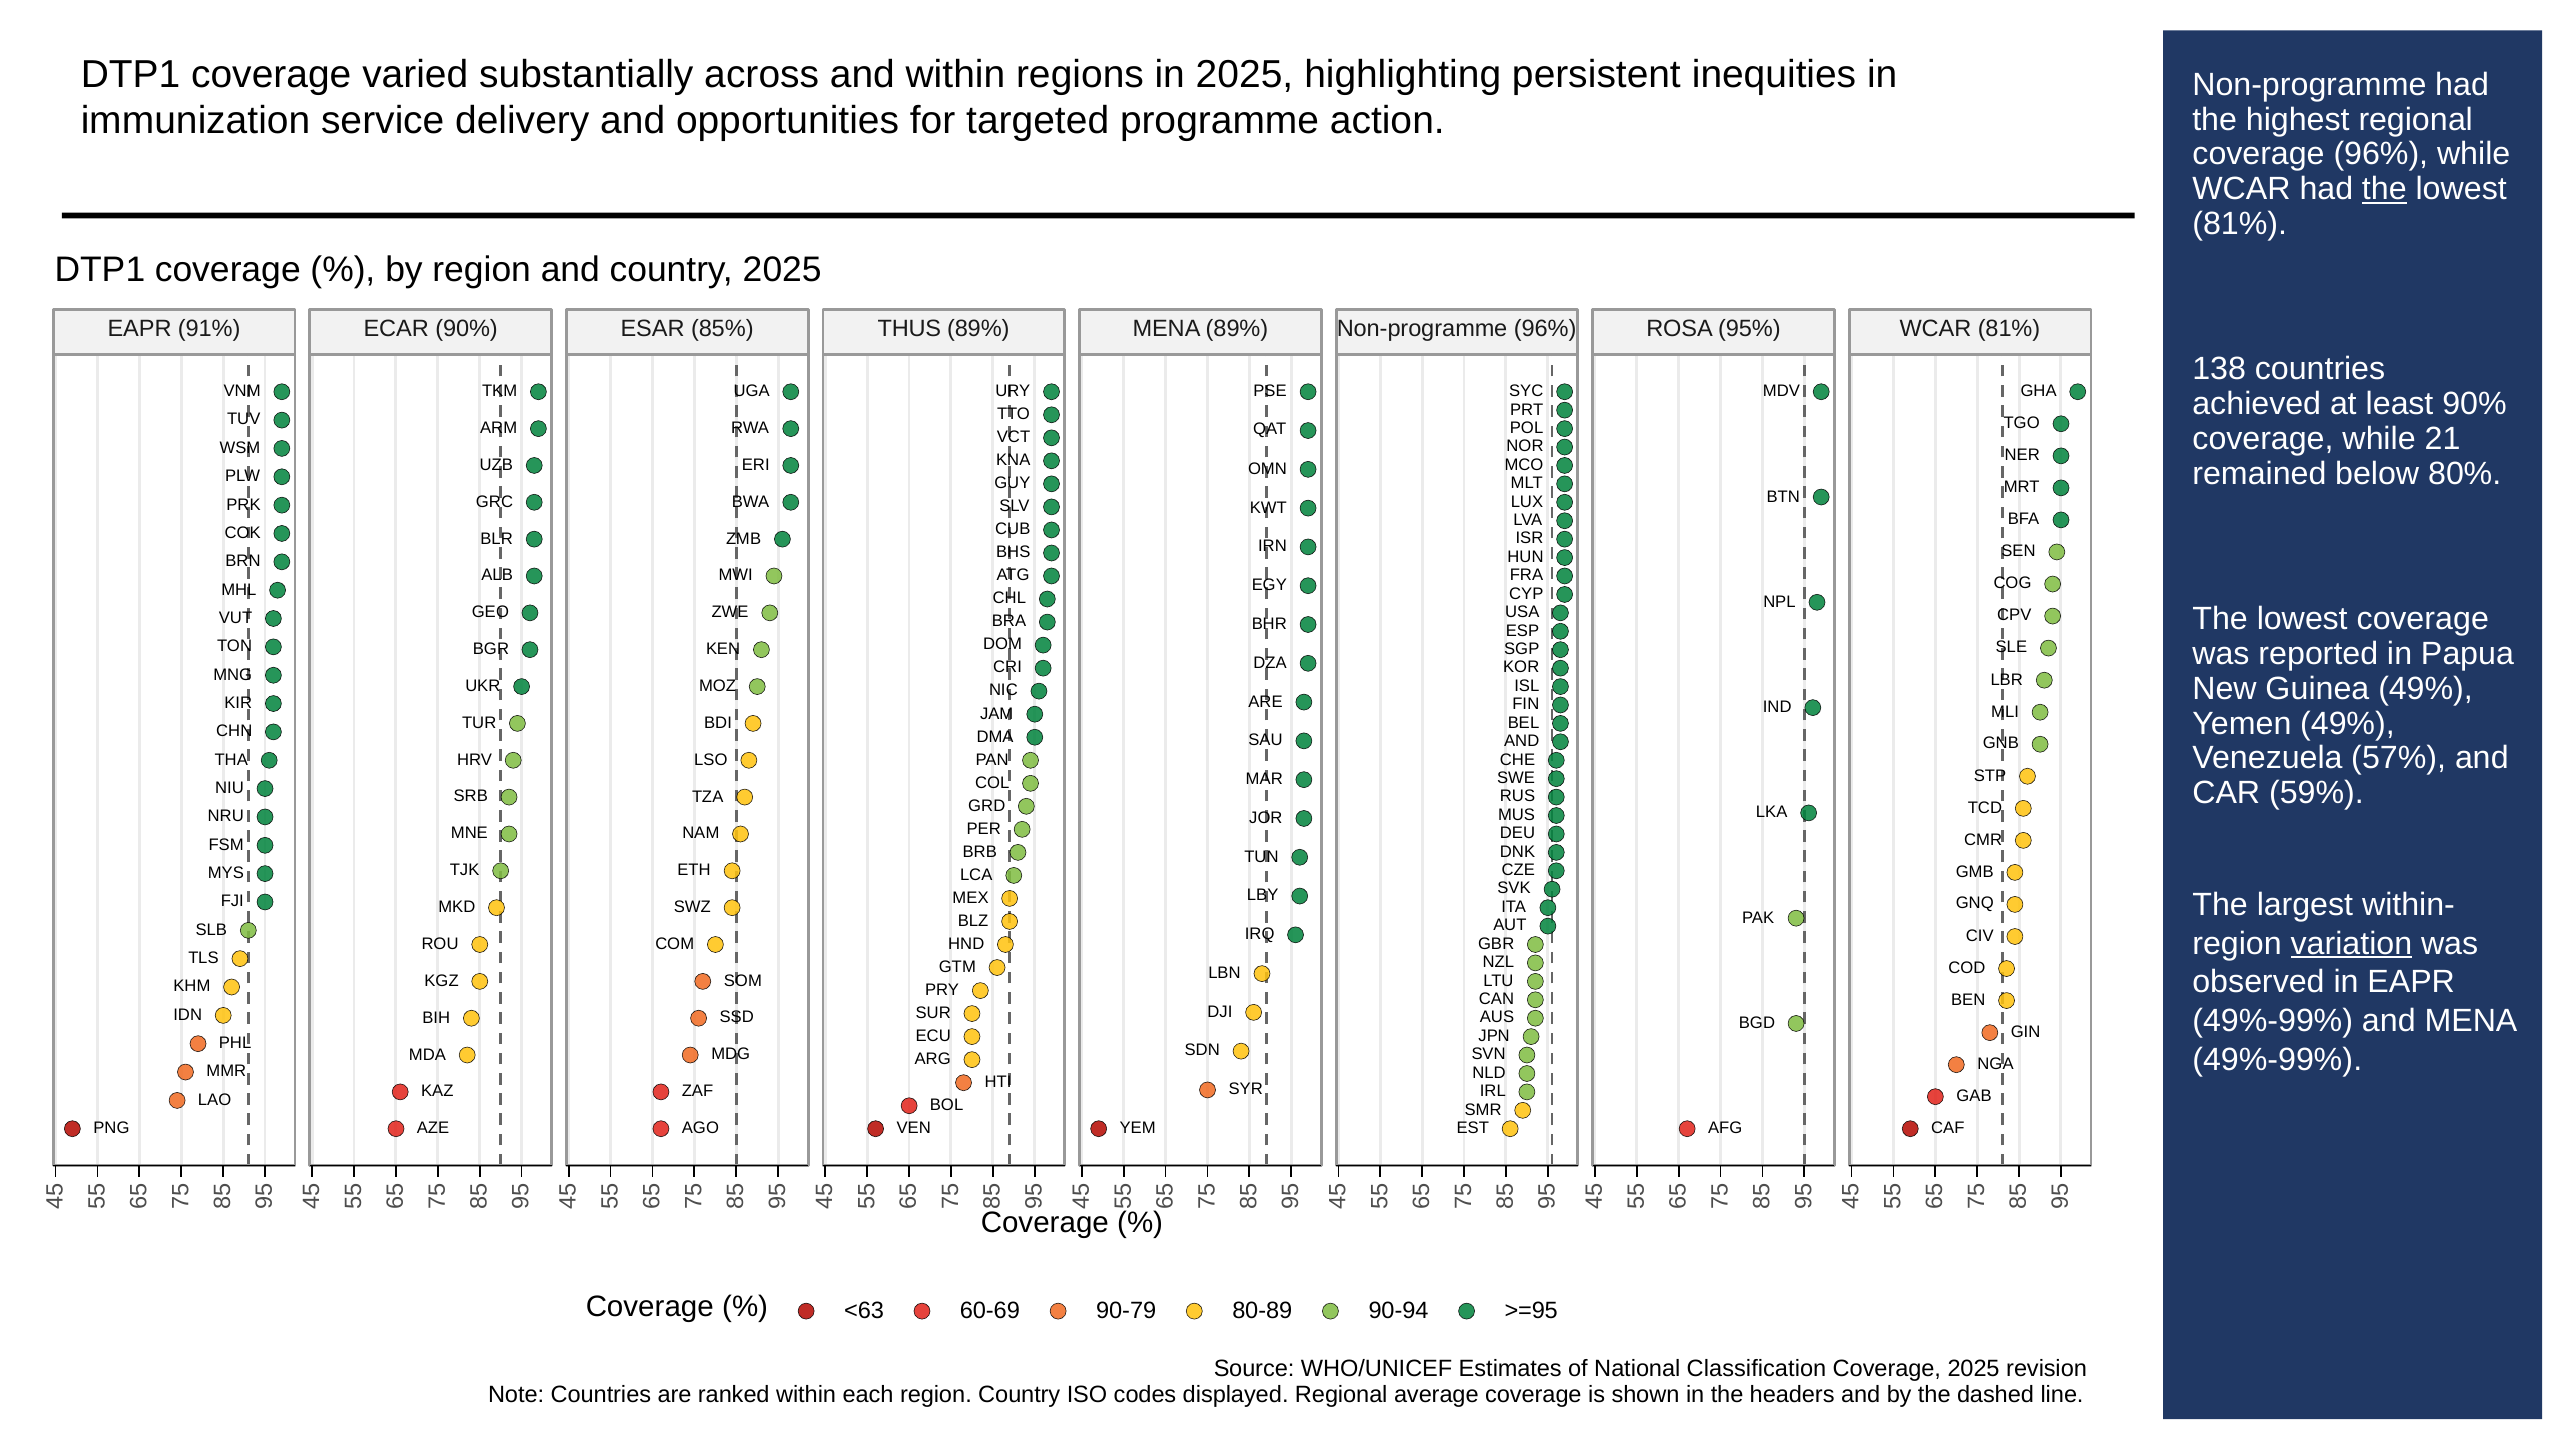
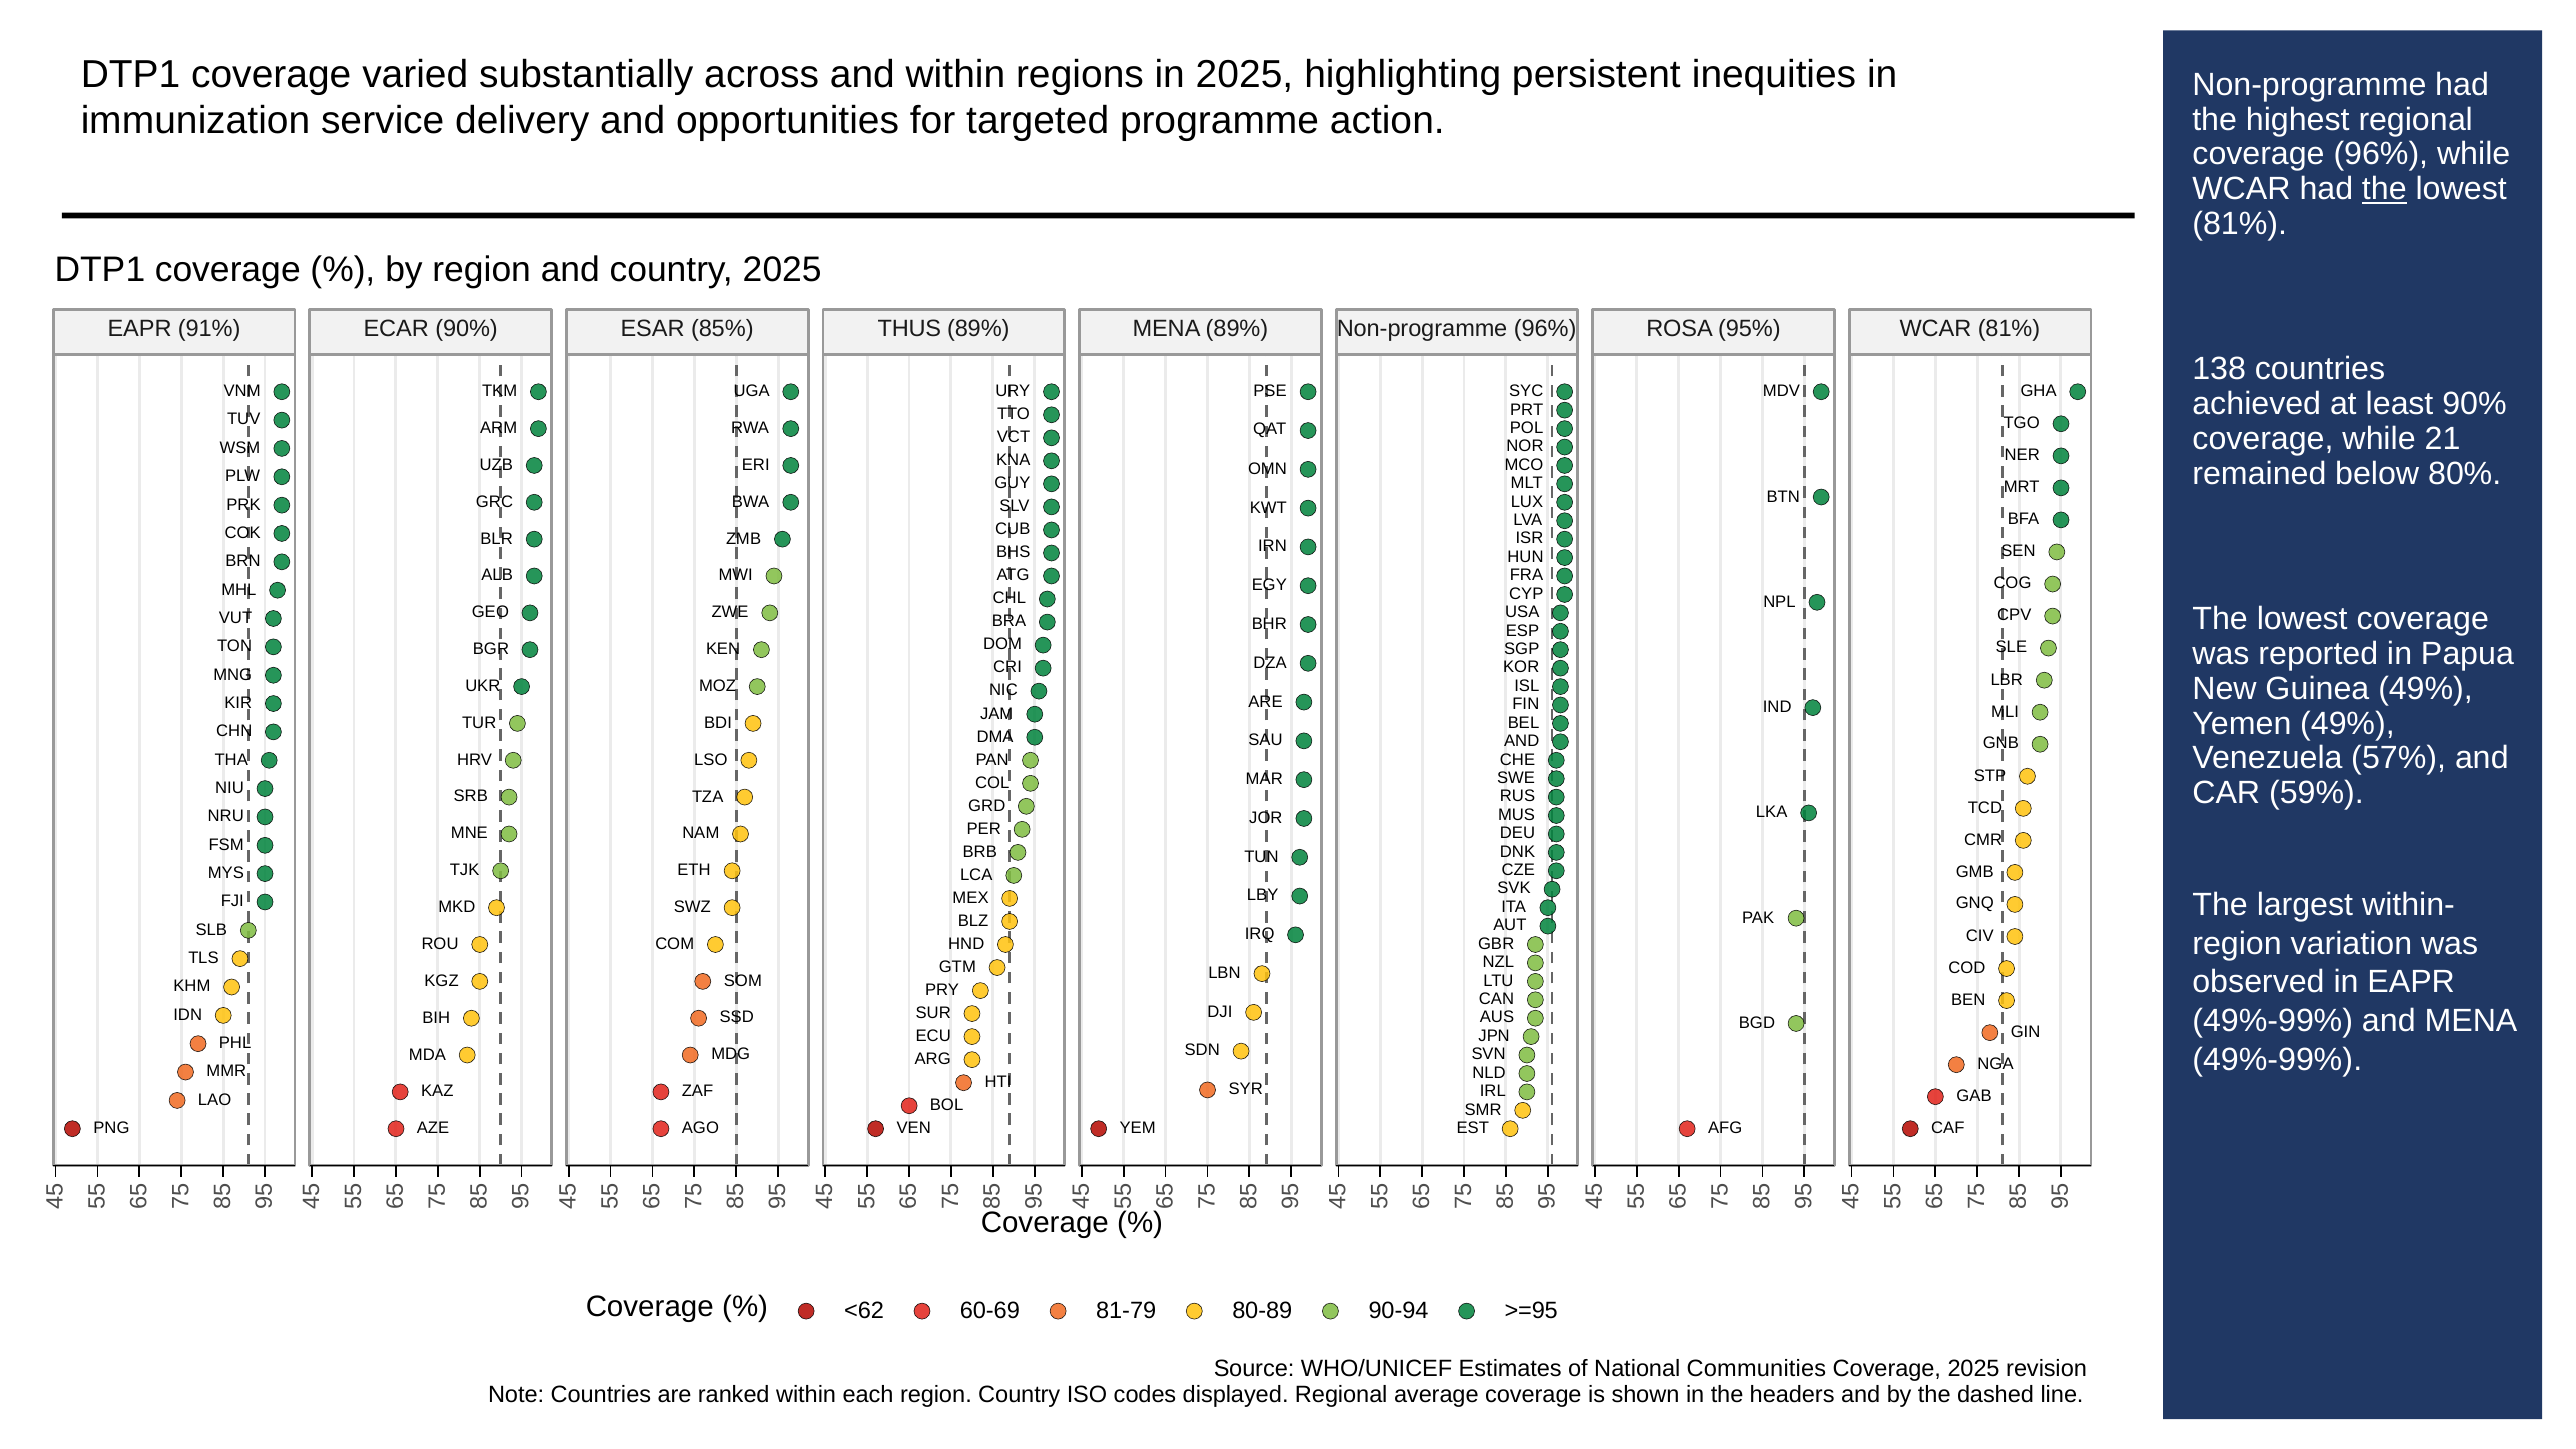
variation underline: present -> none
<63: <63 -> <62
90-79: 90-79 -> 81-79
Classification: Classification -> Communities
